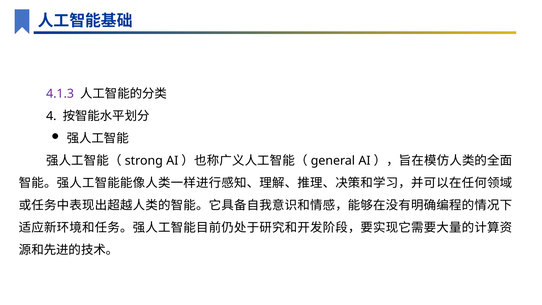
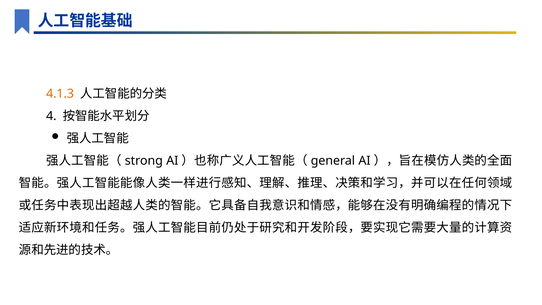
4.1.3 colour: purple -> orange
